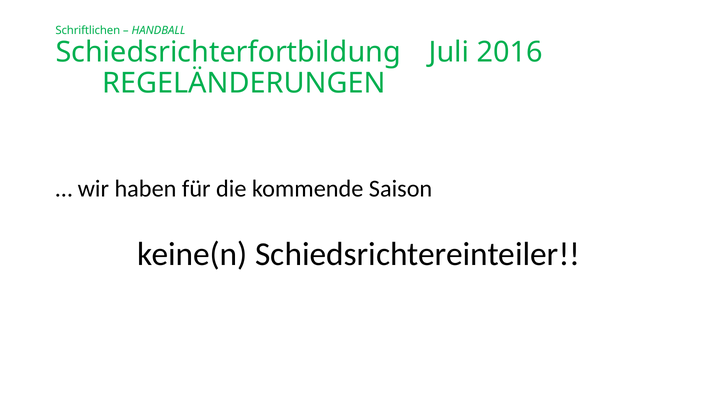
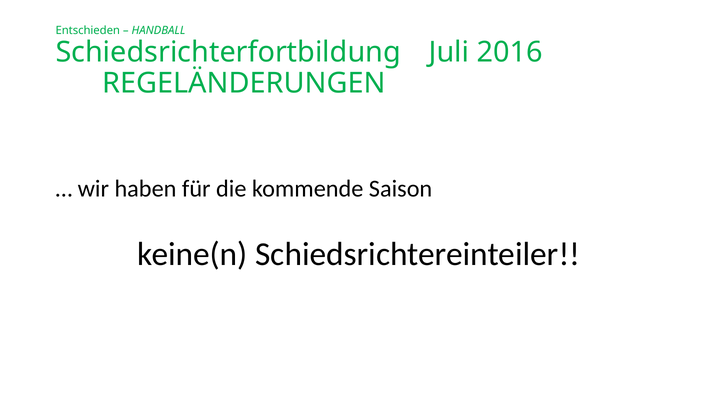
Schriftlichen: Schriftlichen -> Entschieden
